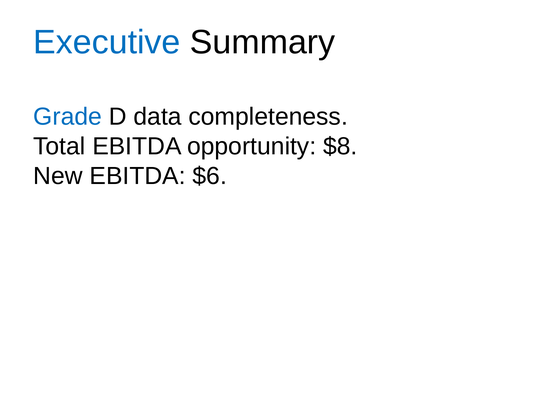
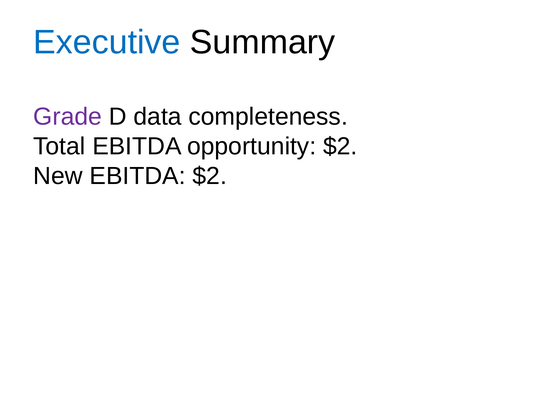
Grade colour: blue -> purple
opportunity $8: $8 -> $2
EBITDA $6: $6 -> $2
